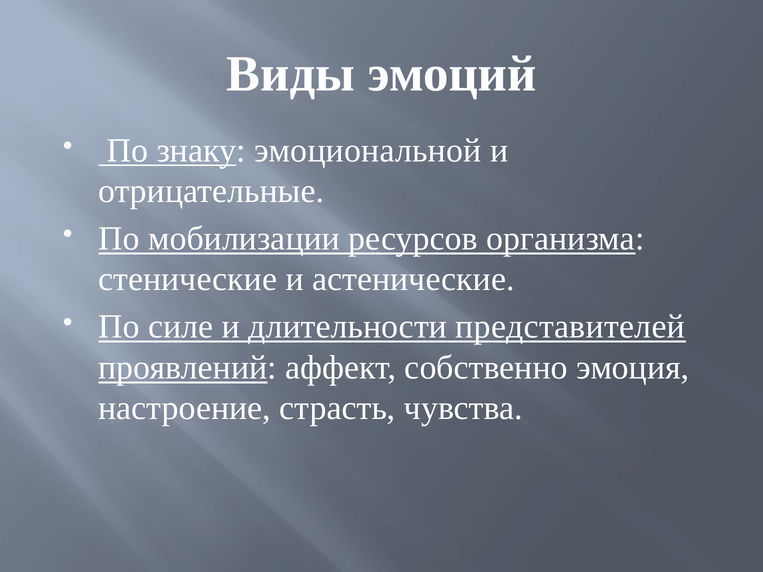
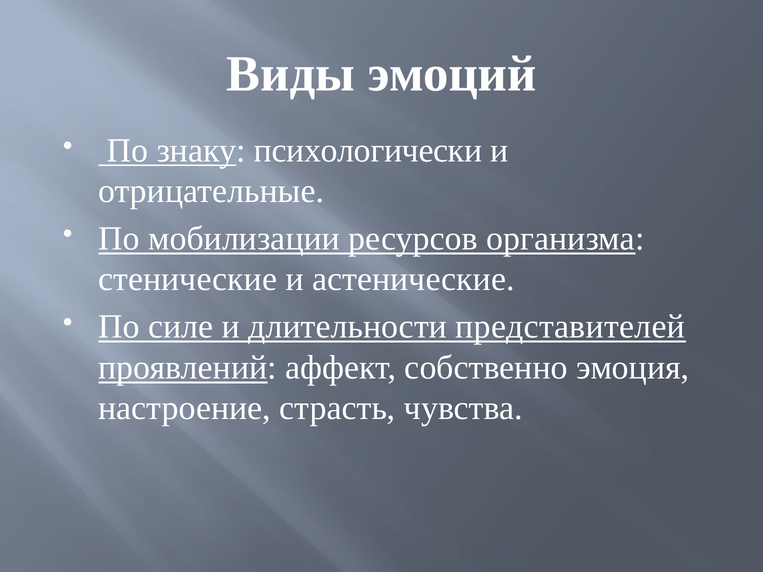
эмоциональной: эмоциональной -> психологически
